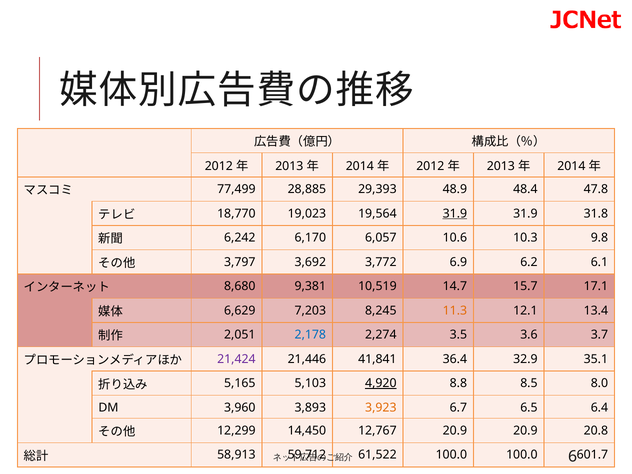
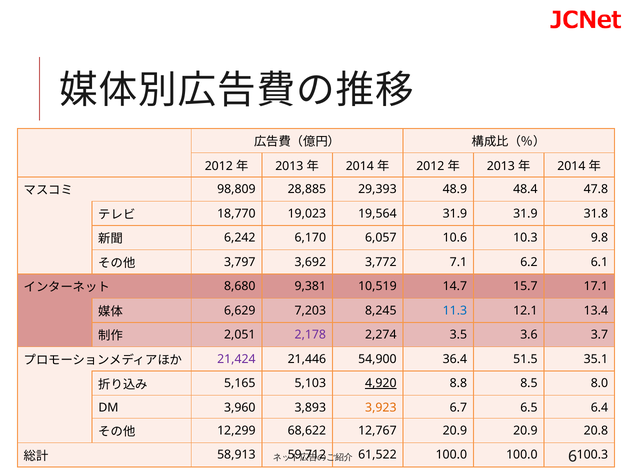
77,499: 77,499 -> 98,809
31.9 at (455, 213) underline: present -> none
6.9: 6.9 -> 7.1
11.3 colour: orange -> blue
2,178 colour: blue -> purple
41,841: 41,841 -> 54,900
32.9: 32.9 -> 51.5
14,450: 14,450 -> 68,622
601.7: 601.7 -> 100.3
